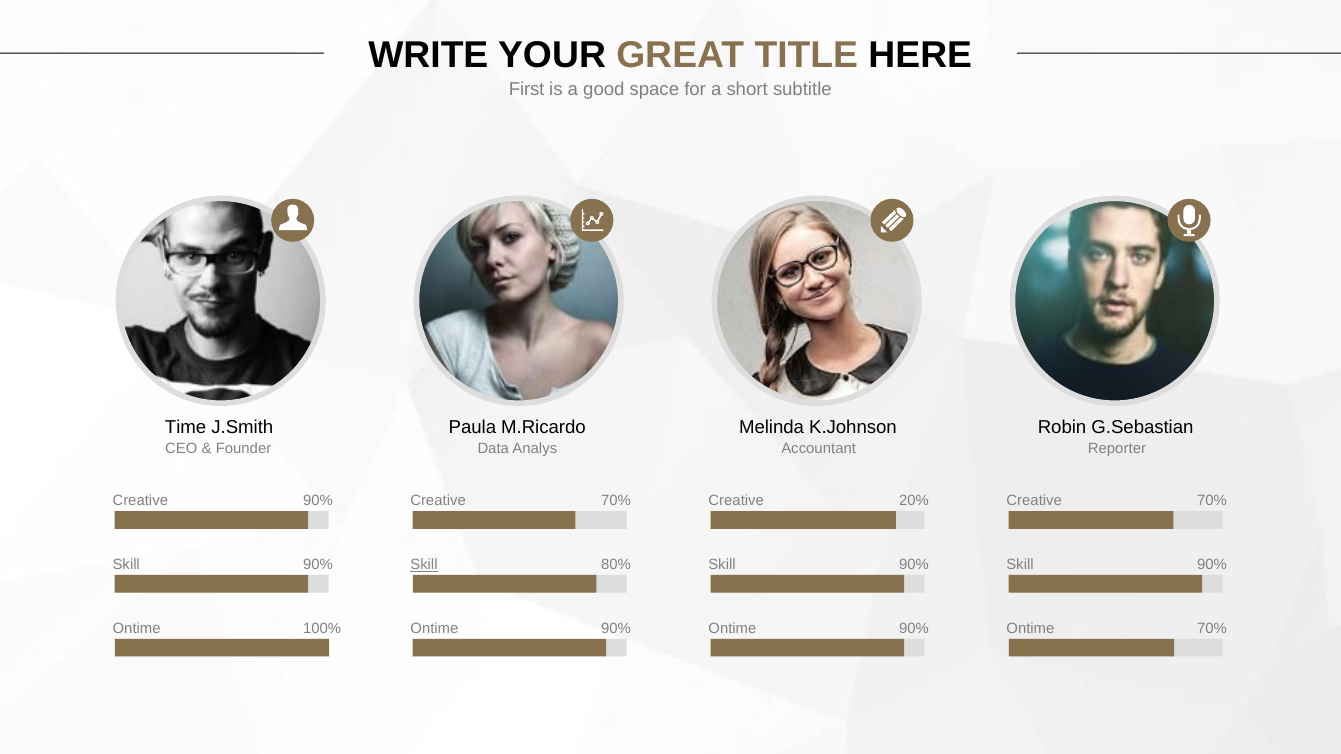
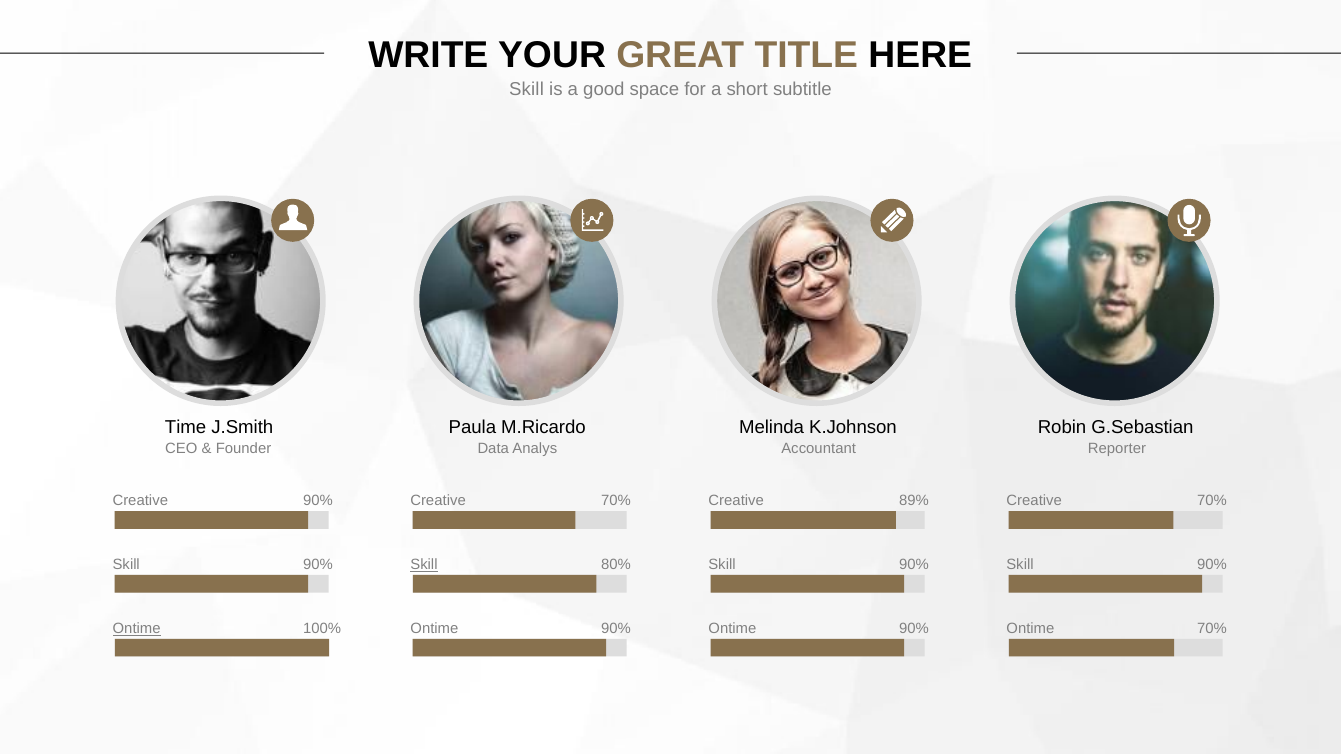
First at (527, 89): First -> Skill
20%: 20% -> 89%
Ontime at (137, 629) underline: none -> present
